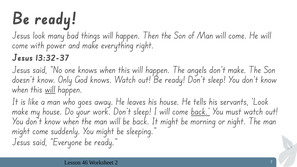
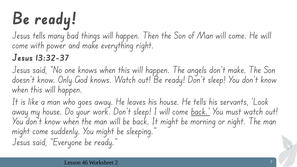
Jesus look: look -> tells
will at (50, 90) underline: present -> none
make at (20, 112): make -> away
